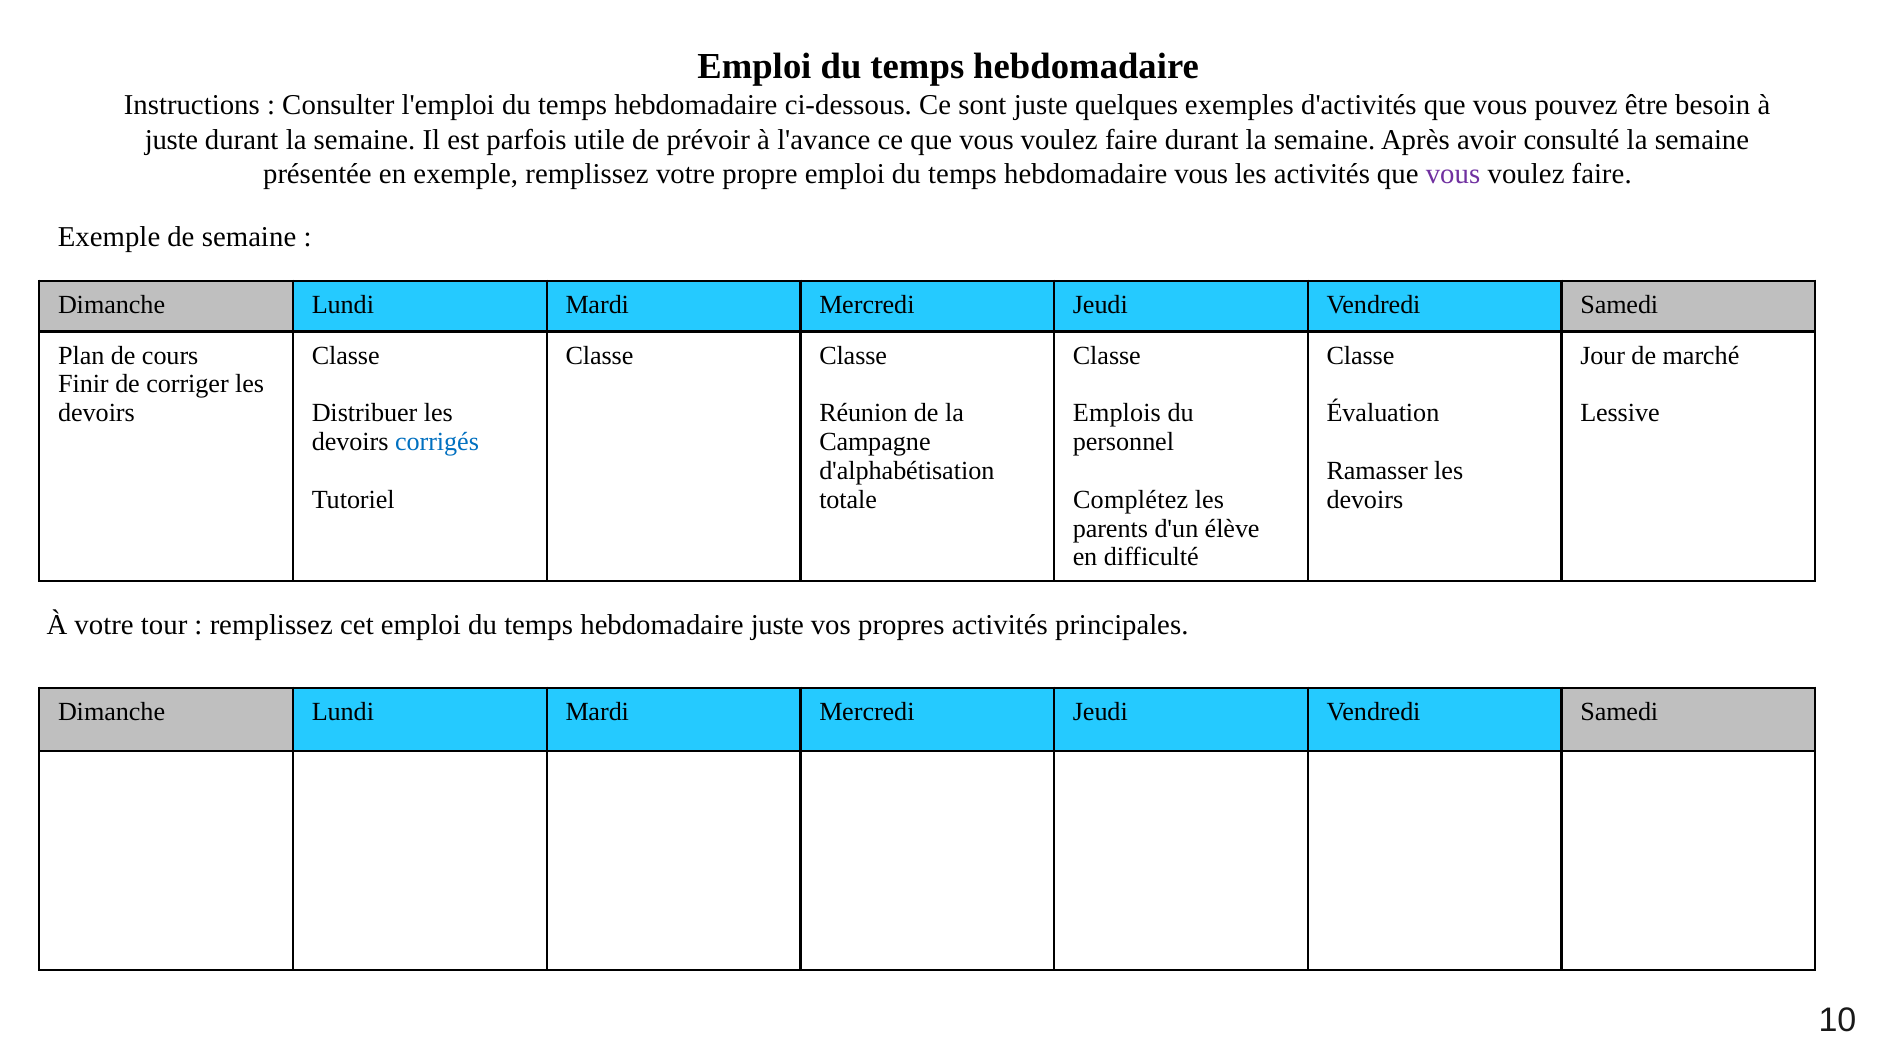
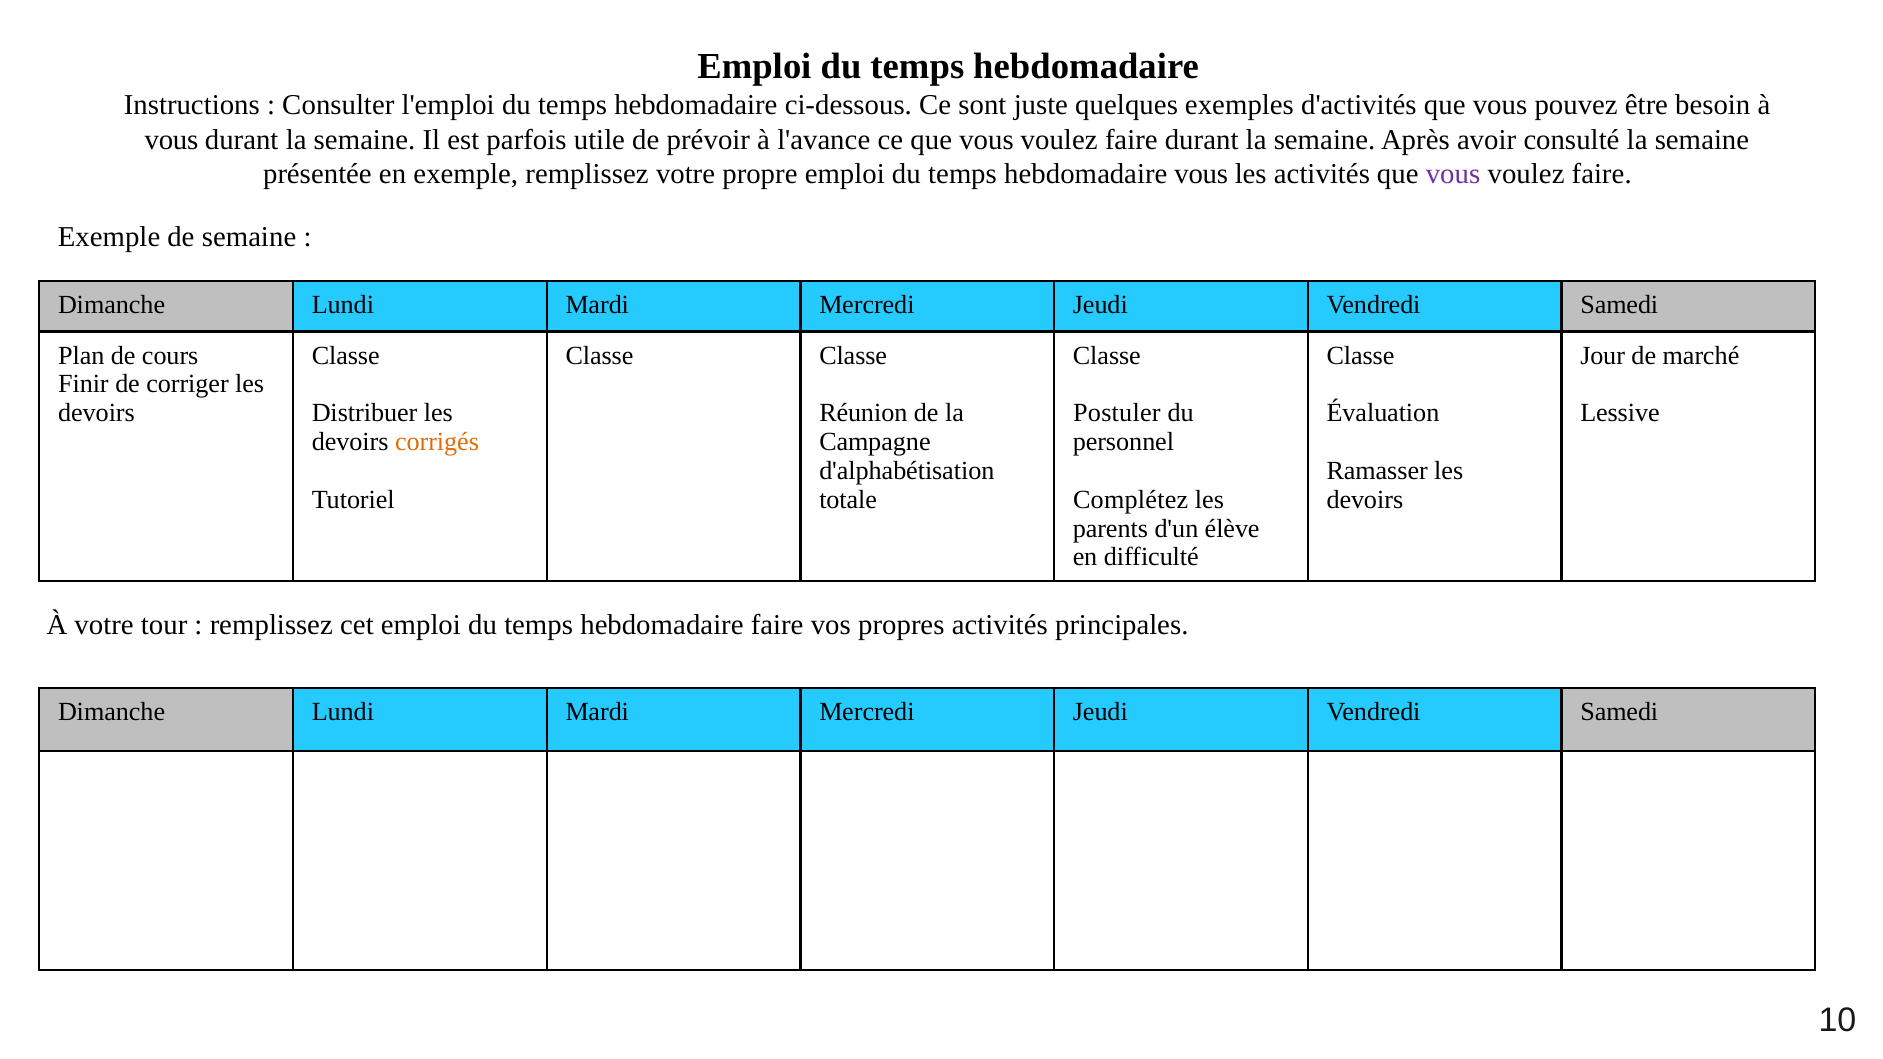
juste at (171, 140): juste -> vous
Emplois: Emplois -> Postuler
corrigés colour: blue -> orange
hebdomadaire juste: juste -> faire
